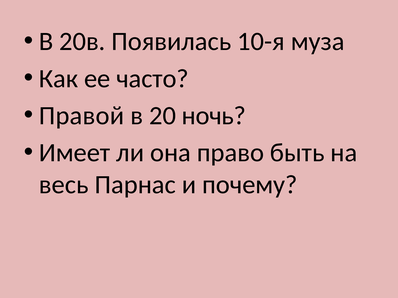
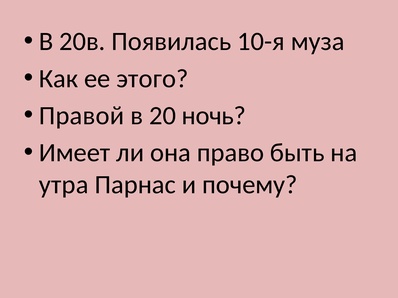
часто: часто -> этого
весь: весь -> утра
